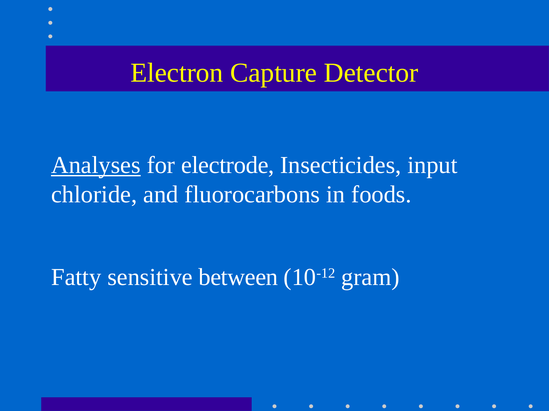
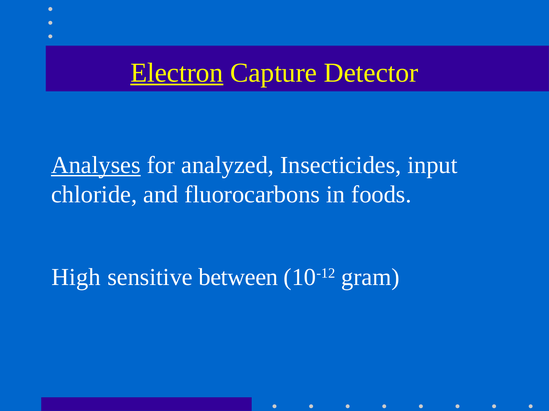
Electron underline: none -> present
electrode: electrode -> analyzed
Fatty: Fatty -> High
